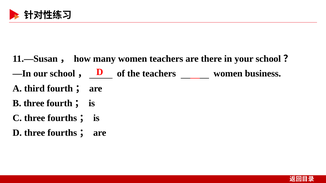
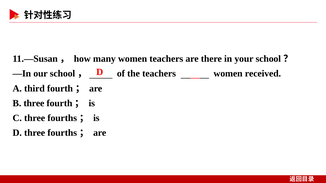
business: business -> received
